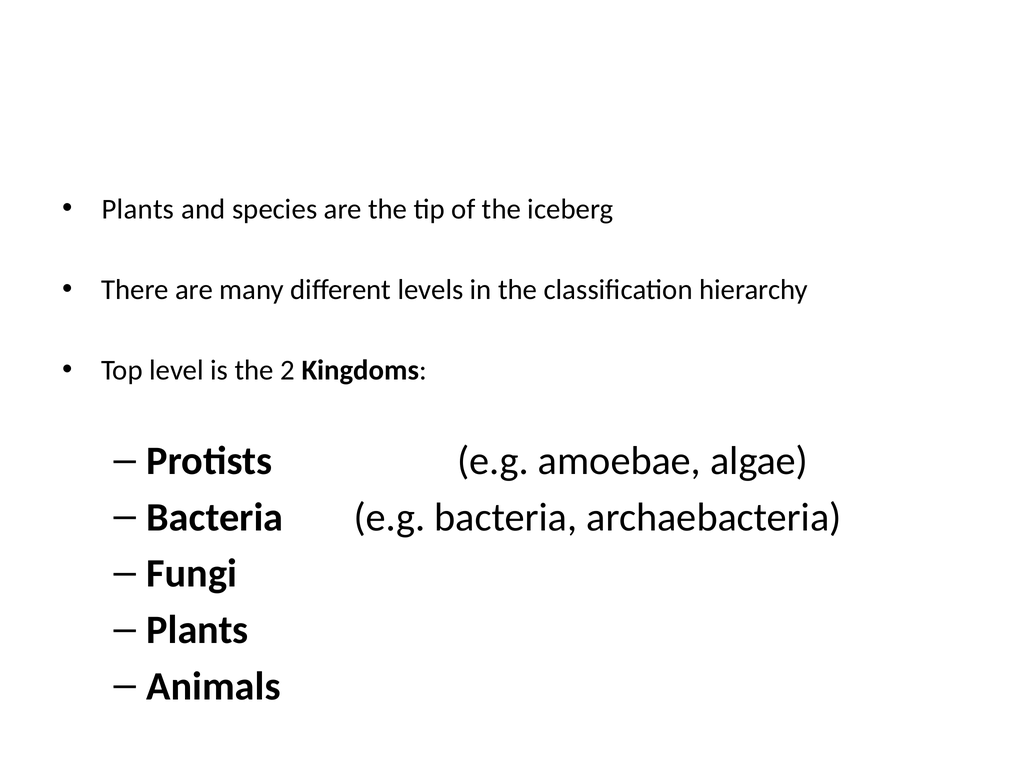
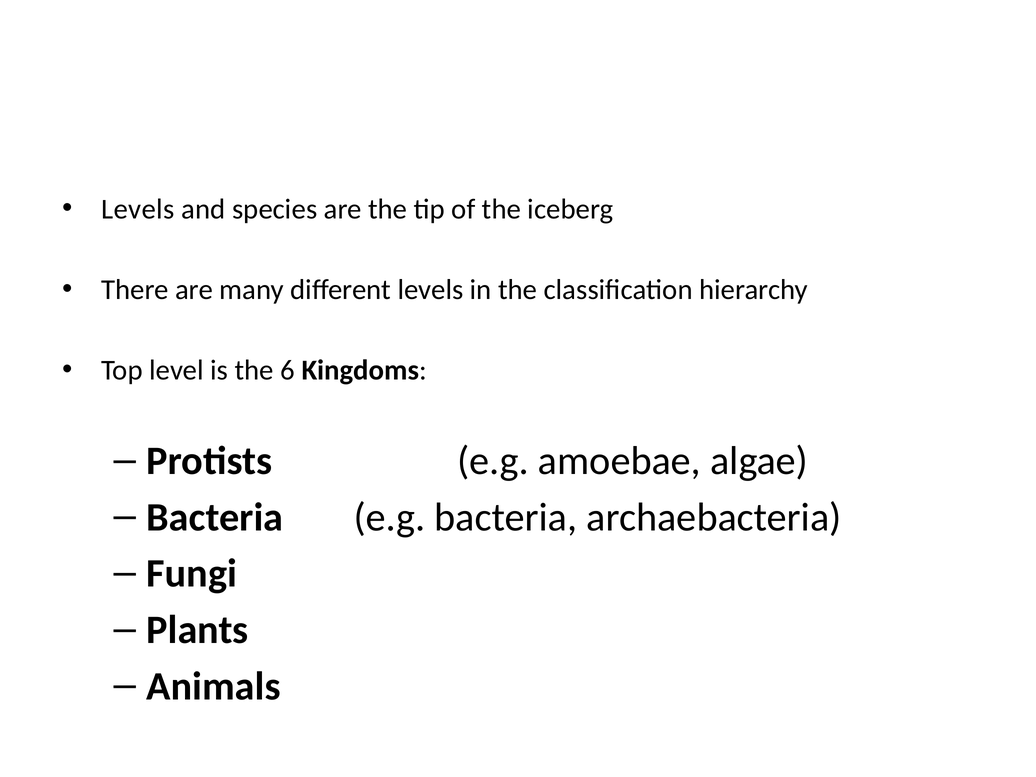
Plants at (138, 209): Plants -> Levels
2: 2 -> 6
